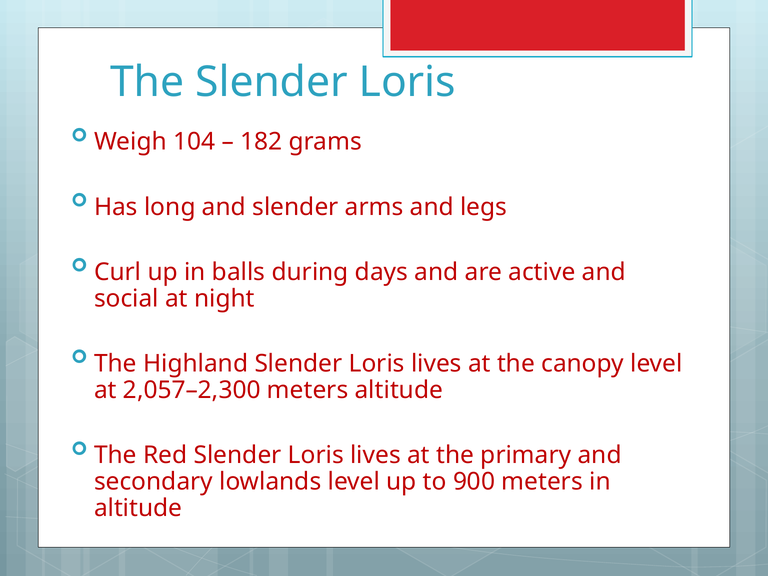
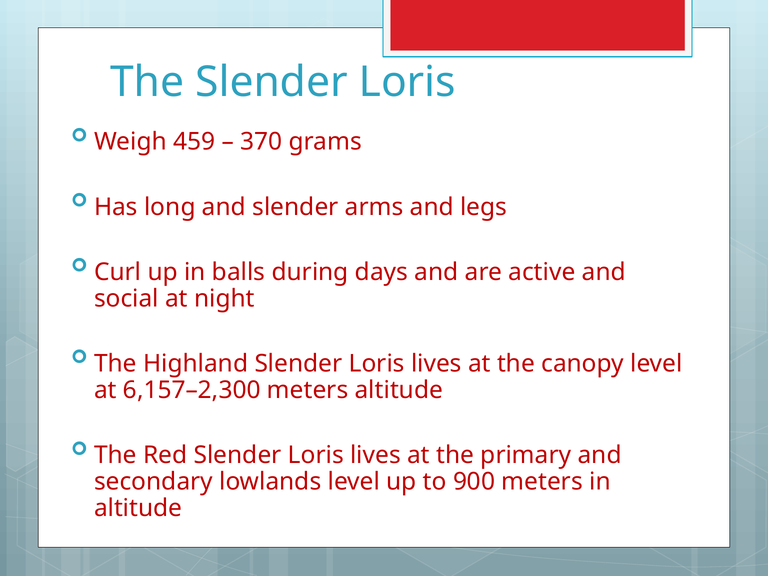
104: 104 -> 459
182: 182 -> 370
2,057–2,300: 2,057–2,300 -> 6,157–2,300
